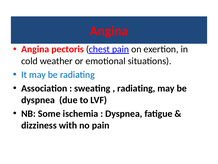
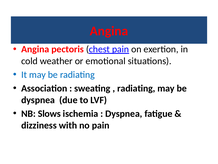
Some: Some -> Slows
